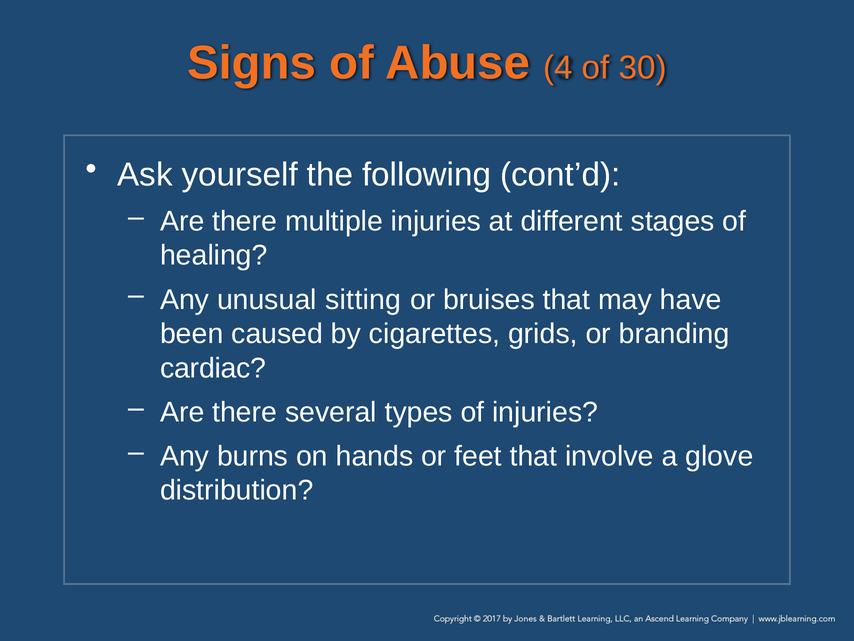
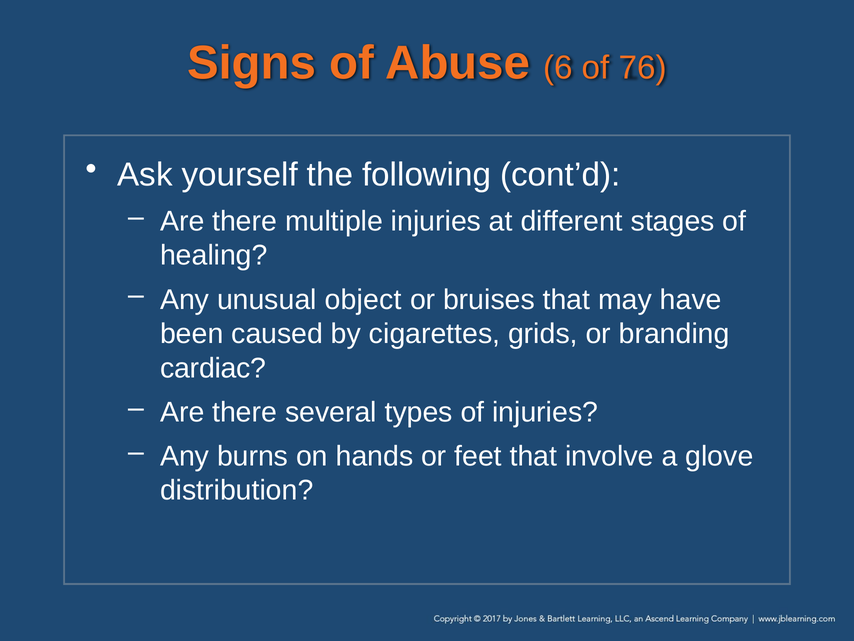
4: 4 -> 6
30: 30 -> 76
sitting: sitting -> object
